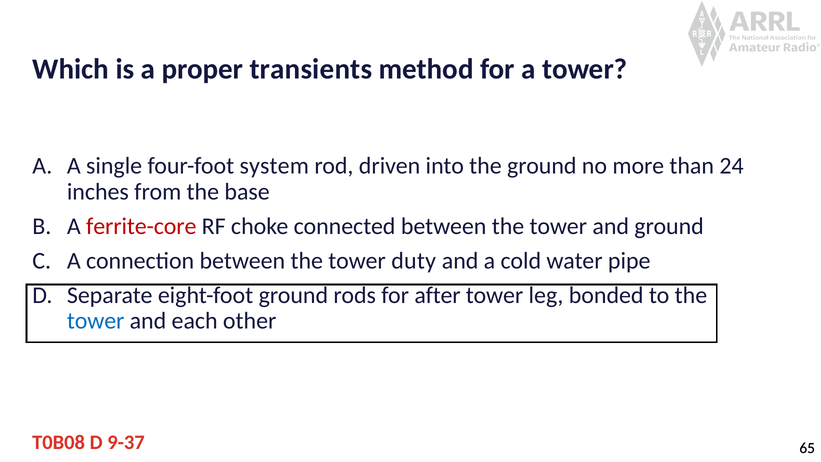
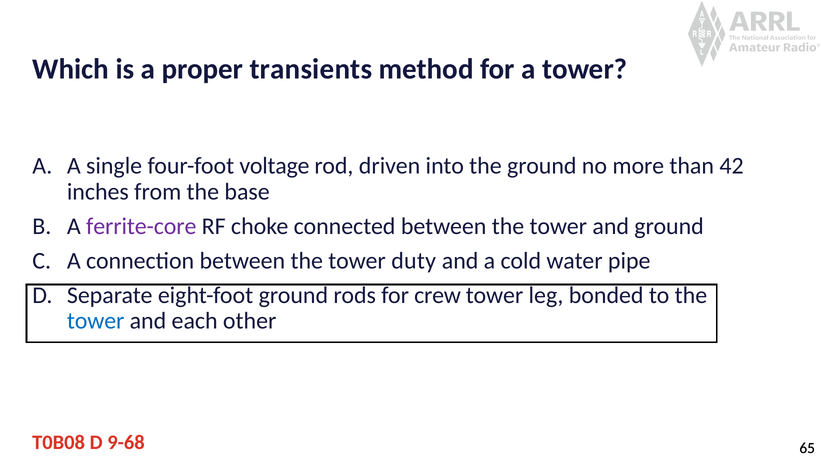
system: system -> voltage
24: 24 -> 42
ferrite-core colour: red -> purple
after: after -> crew
9-37: 9-37 -> 9-68
